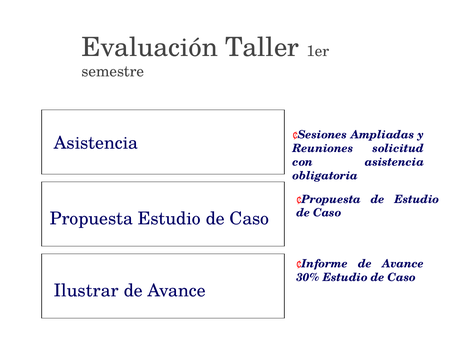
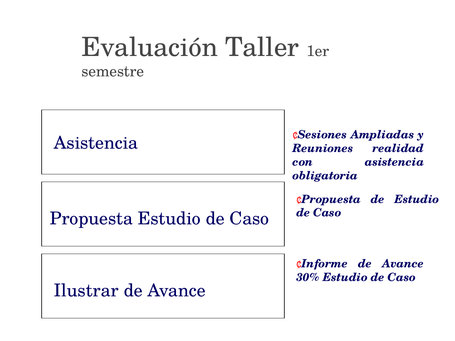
solicitud: solicitud -> realidad
